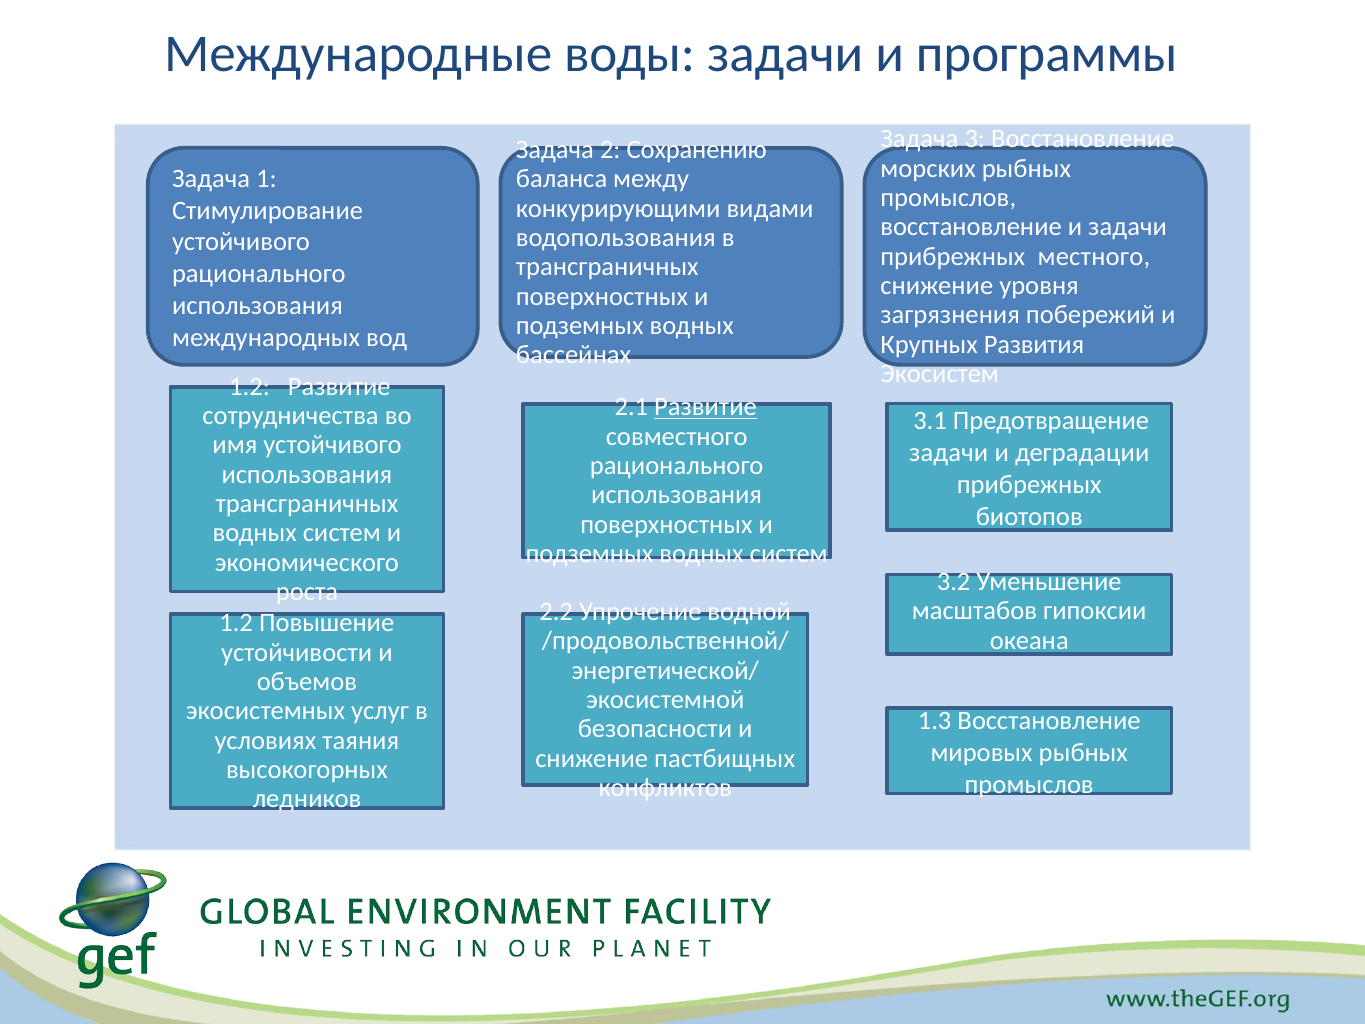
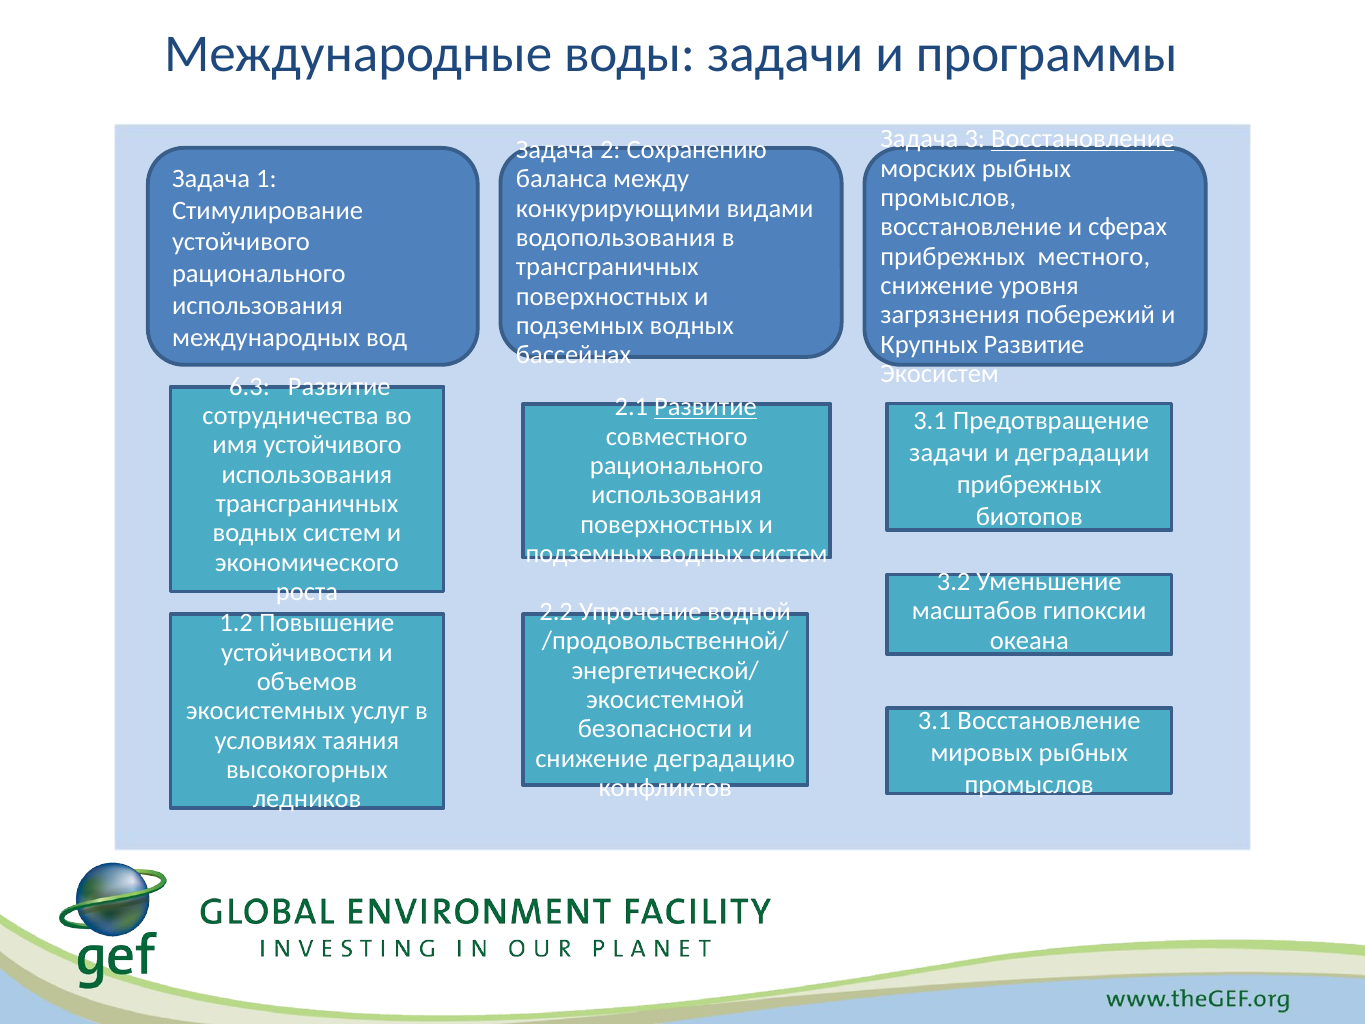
Восстановление at (1083, 139) underline: none -> present
и задачи: задачи -> сферах
Крупных Развития: Развития -> Развитие
1.2 at (250, 386): 1.2 -> 6.3
1.3 at (935, 721): 1.3 -> 3.1
пастбищных: пастбищных -> деградацию
